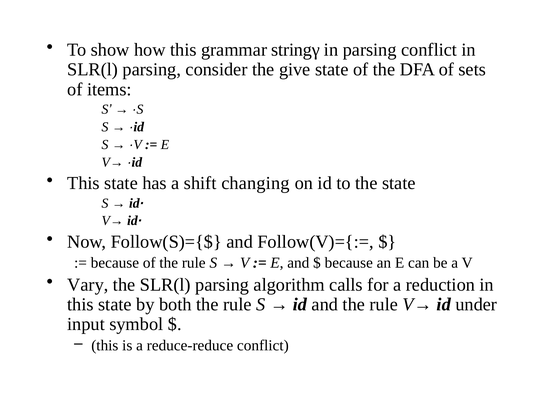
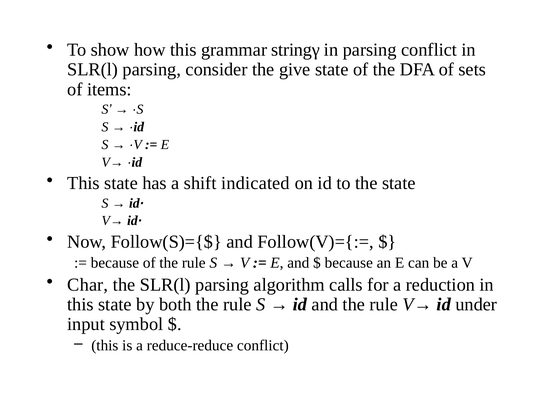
changing: changing -> indicated
Vary: Vary -> Char
